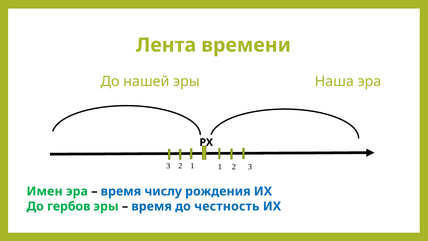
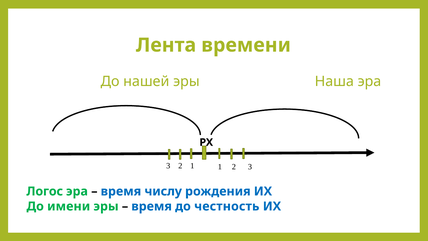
Имен: Имен -> Логос
гербов: гербов -> имени
